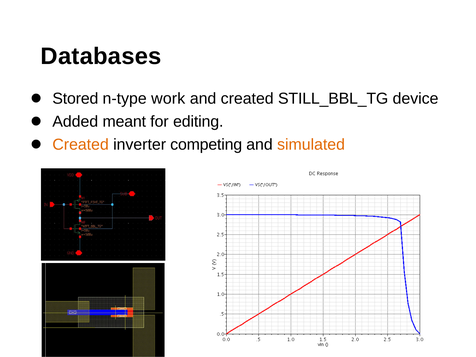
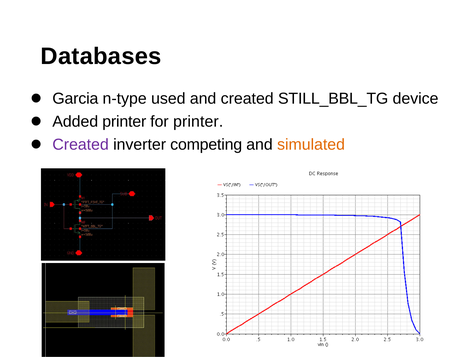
Stored: Stored -> Garcia
work: work -> used
Added meant: meant -> printer
for editing: editing -> printer
Created at (81, 145) colour: orange -> purple
